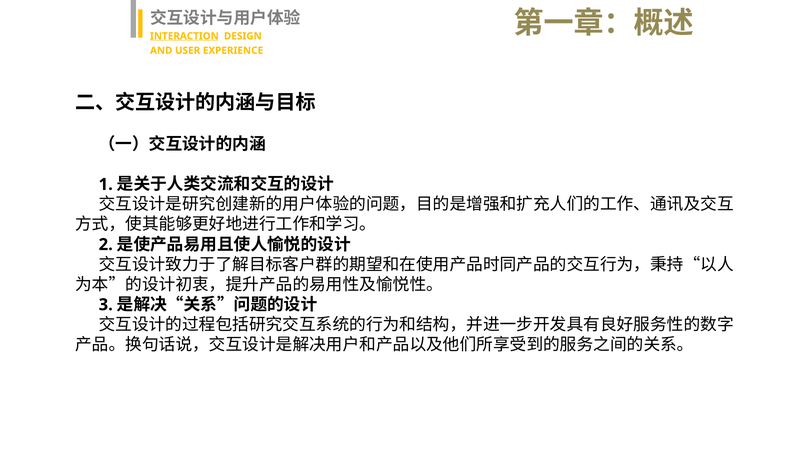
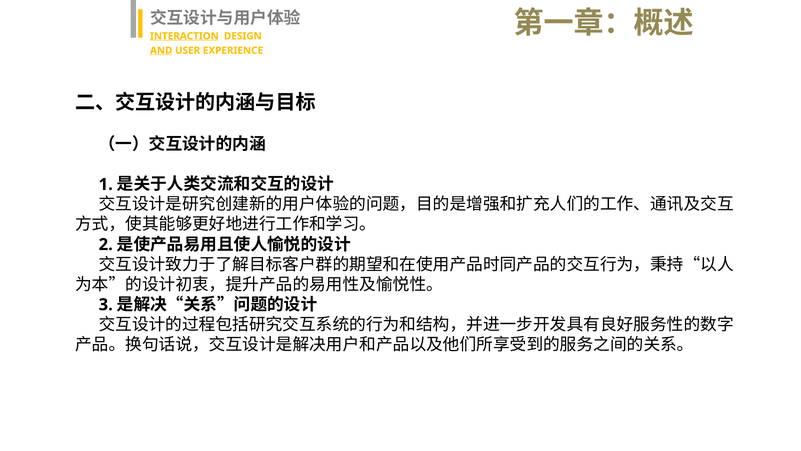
AND underline: none -> present
